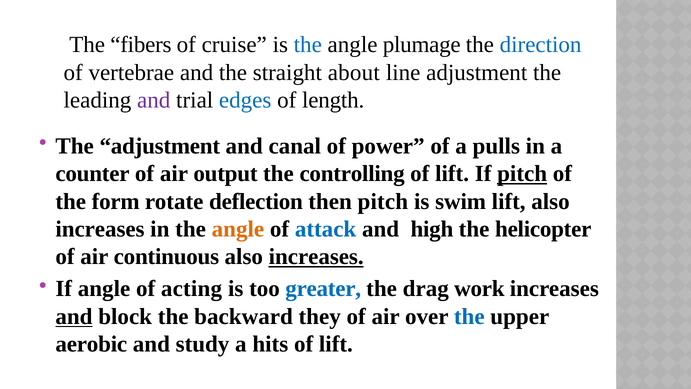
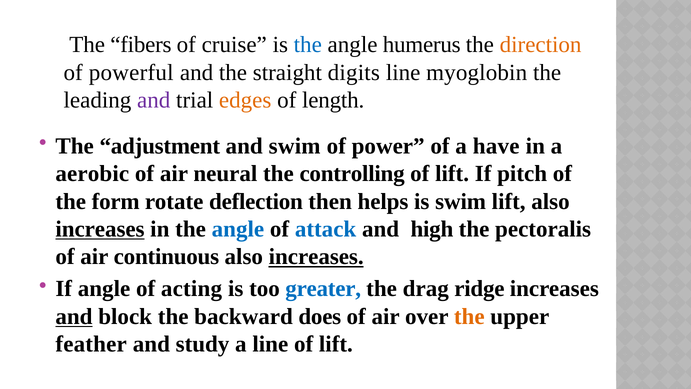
plumage: plumage -> humerus
direction colour: blue -> orange
vertebrae: vertebrae -> powerful
about: about -> digits
line adjustment: adjustment -> myoglobin
edges colour: blue -> orange
and canal: canal -> swim
pulls: pulls -> have
counter: counter -> aerobic
output: output -> neural
pitch at (522, 174) underline: present -> none
then pitch: pitch -> helps
increases at (100, 229) underline: none -> present
angle at (238, 229) colour: orange -> blue
helicopter: helicopter -> pectoralis
work: work -> ridge
they: they -> does
the at (469, 316) colour: blue -> orange
aerobic: aerobic -> feather
a hits: hits -> line
